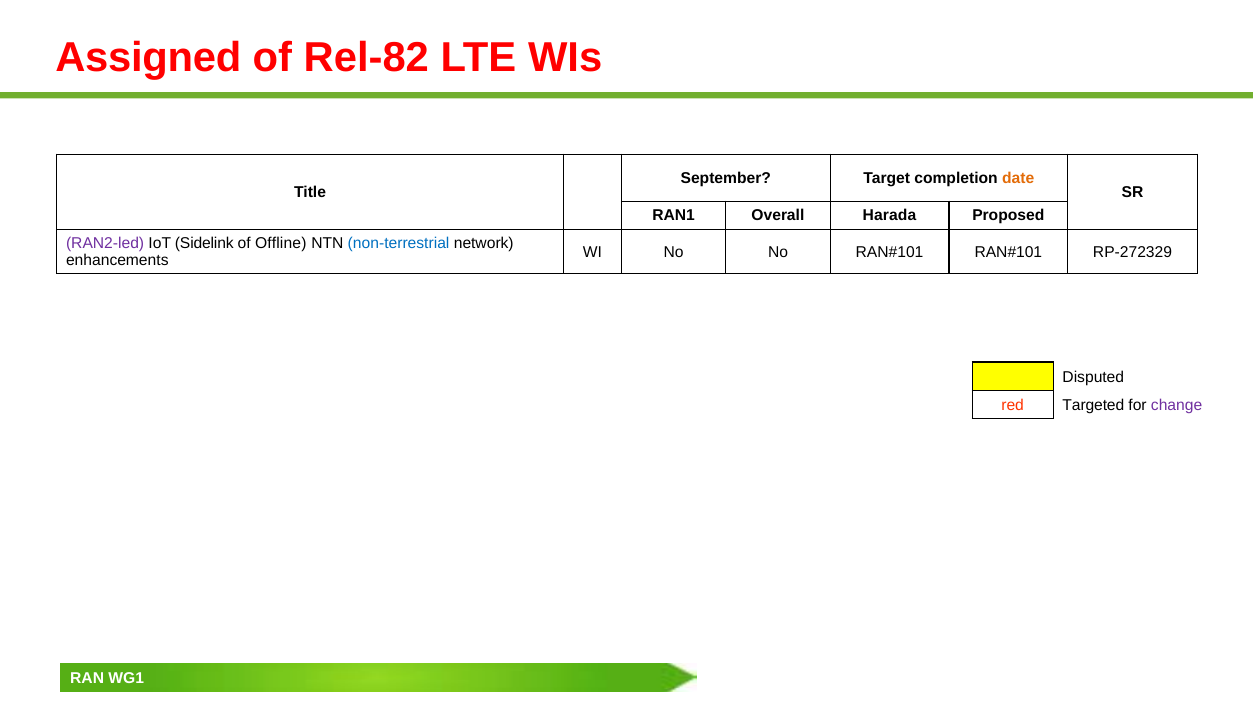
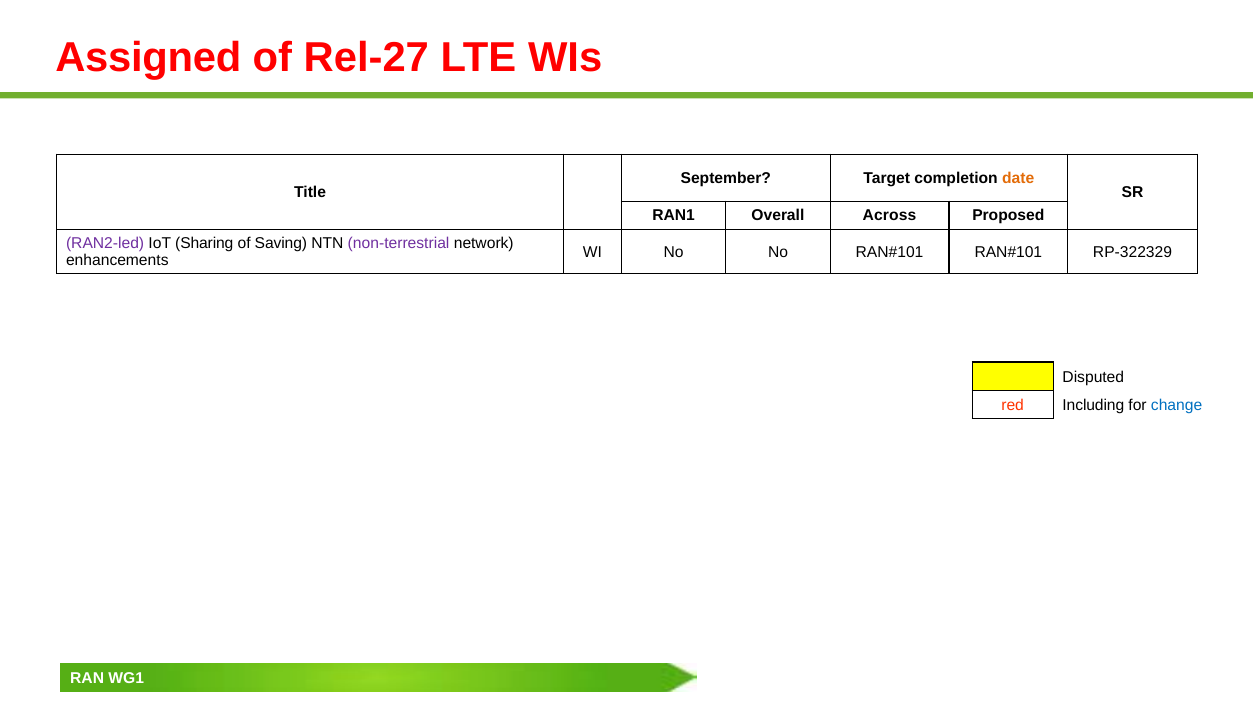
Rel-82: Rel-82 -> Rel-27
Harada: Harada -> Across
Sidelink: Sidelink -> Sharing
Offline: Offline -> Saving
non-terrestrial colour: blue -> purple
RP-272329: RP-272329 -> RP-322329
Targeted: Targeted -> Including
change colour: purple -> blue
